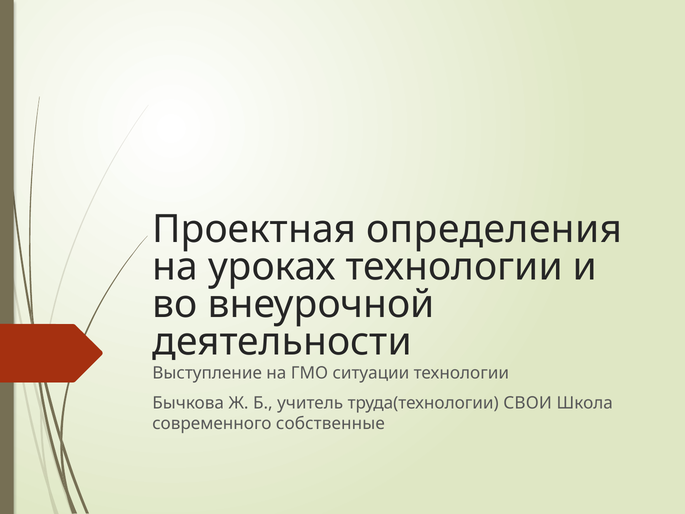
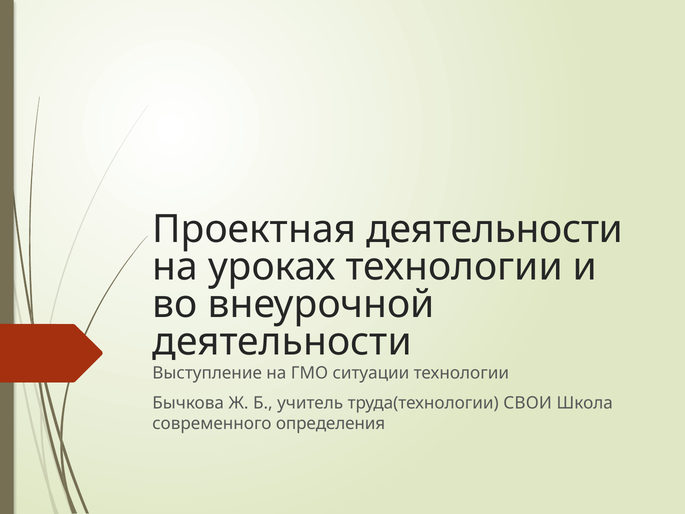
Проектная определения: определения -> деятельности
собственные: собственные -> определения
